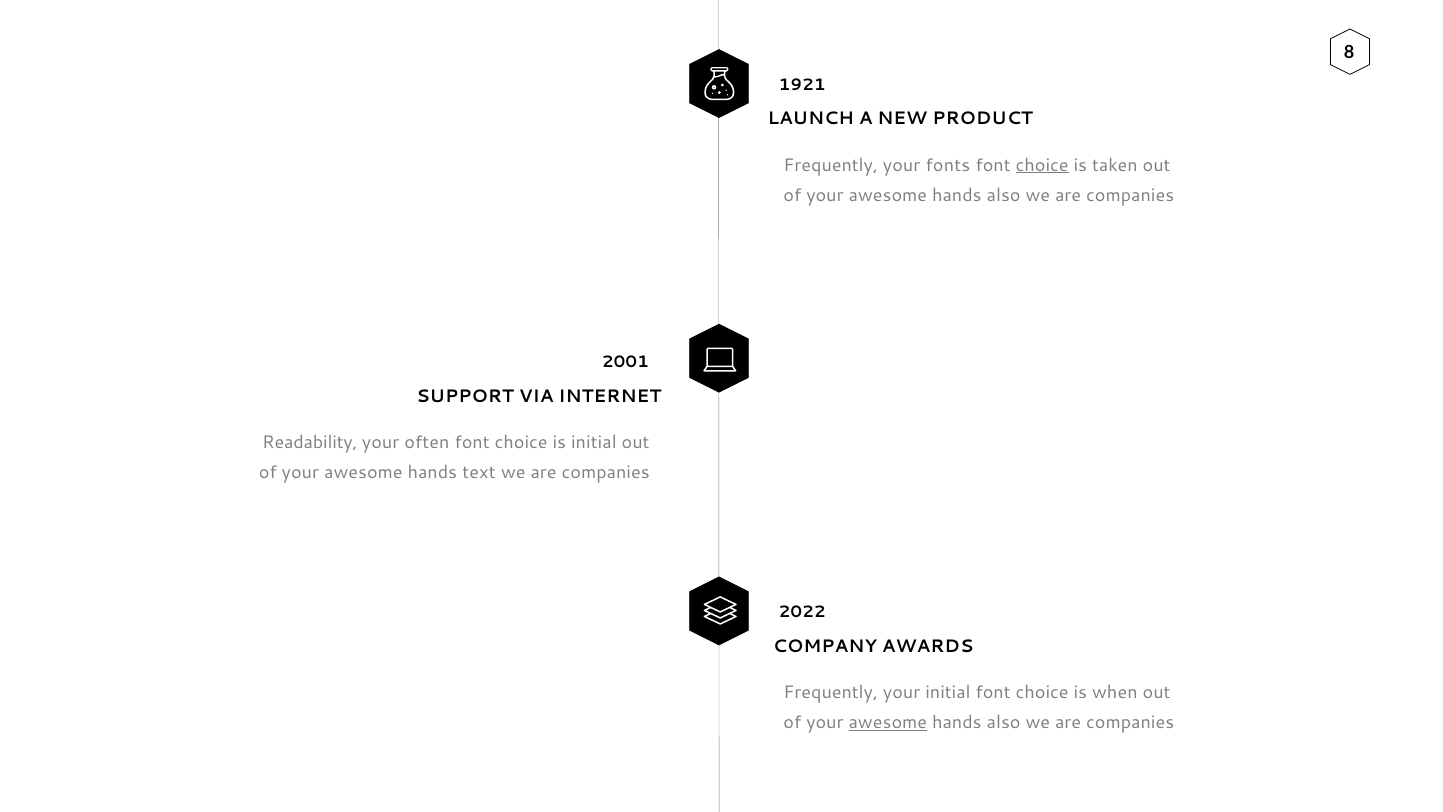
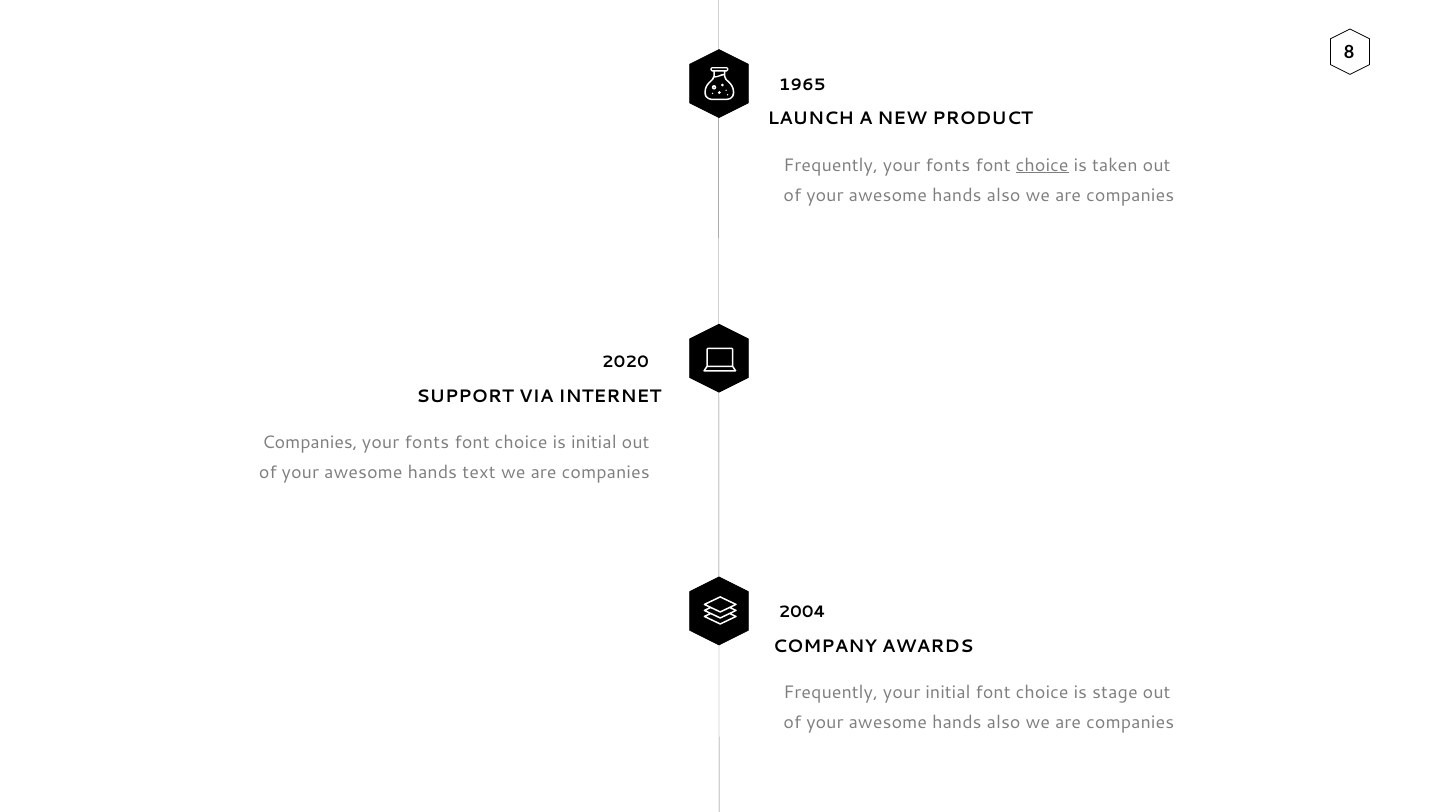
1921: 1921 -> 1965
2001: 2001 -> 2020
Readability at (310, 442): Readability -> Companies
often at (427, 442): often -> fonts
2022: 2022 -> 2004
when: when -> stage
awesome at (888, 723) underline: present -> none
